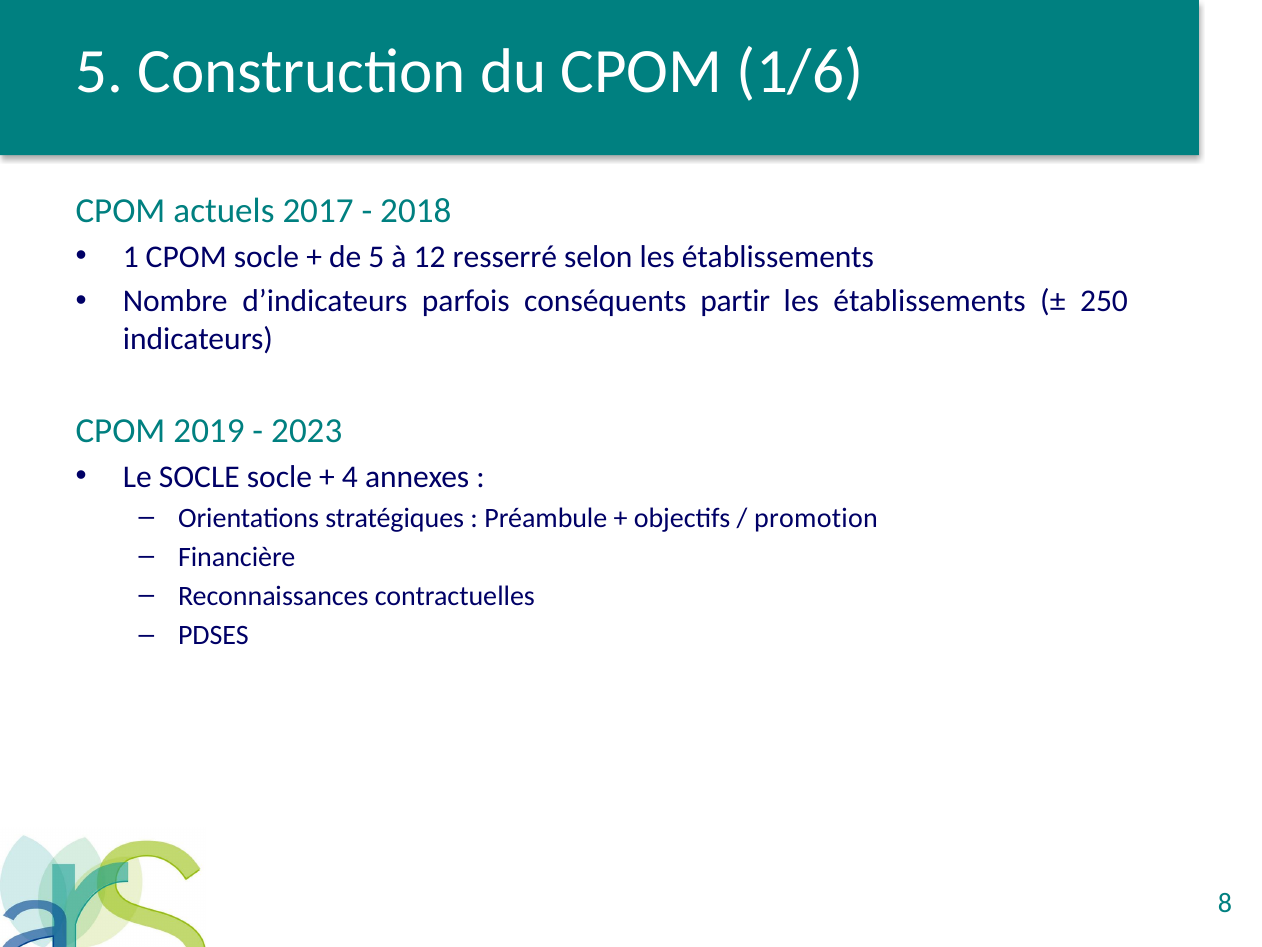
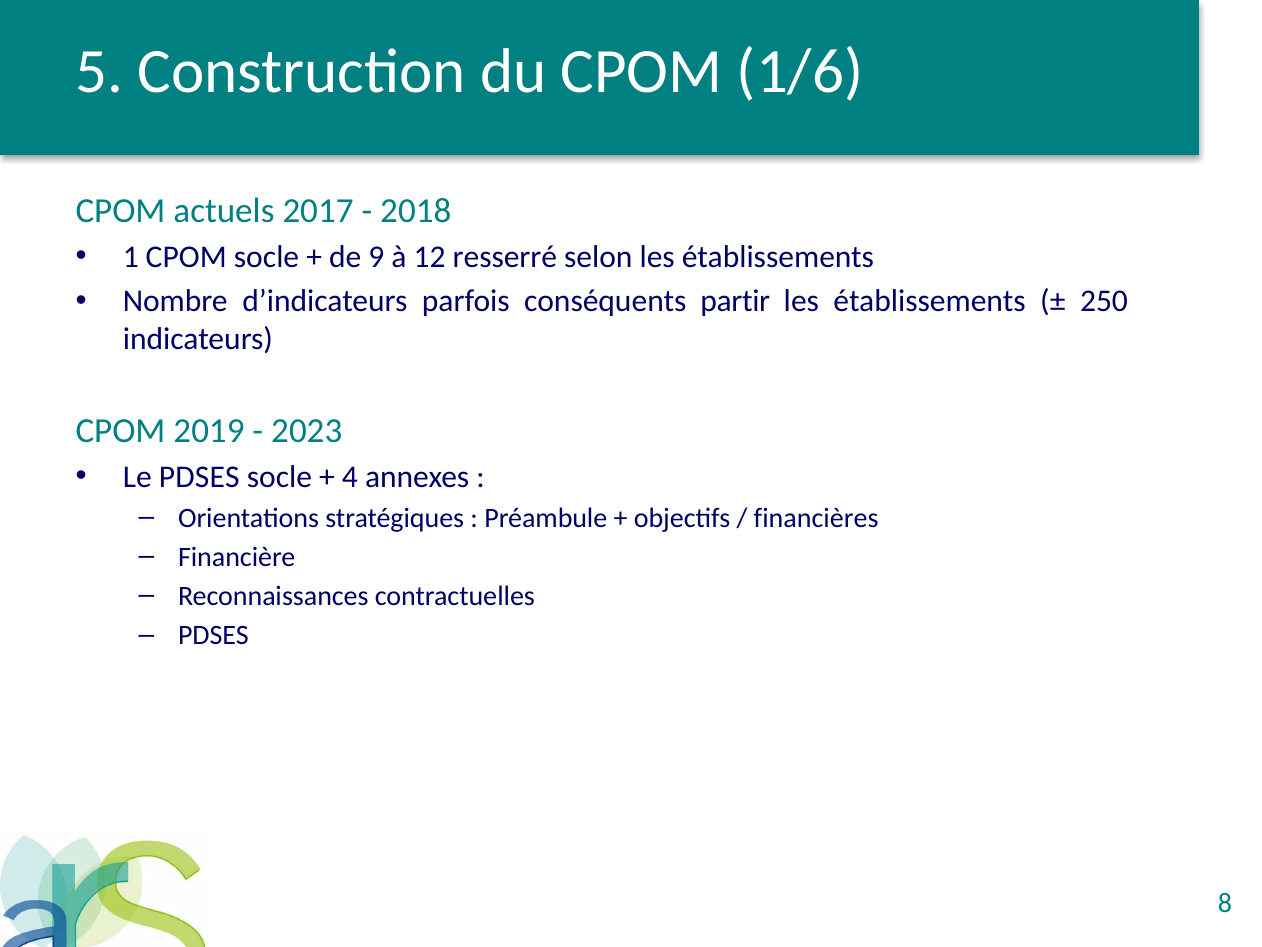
de 5: 5 -> 9
Le SOCLE: SOCLE -> PDSES
promotion: promotion -> financières
